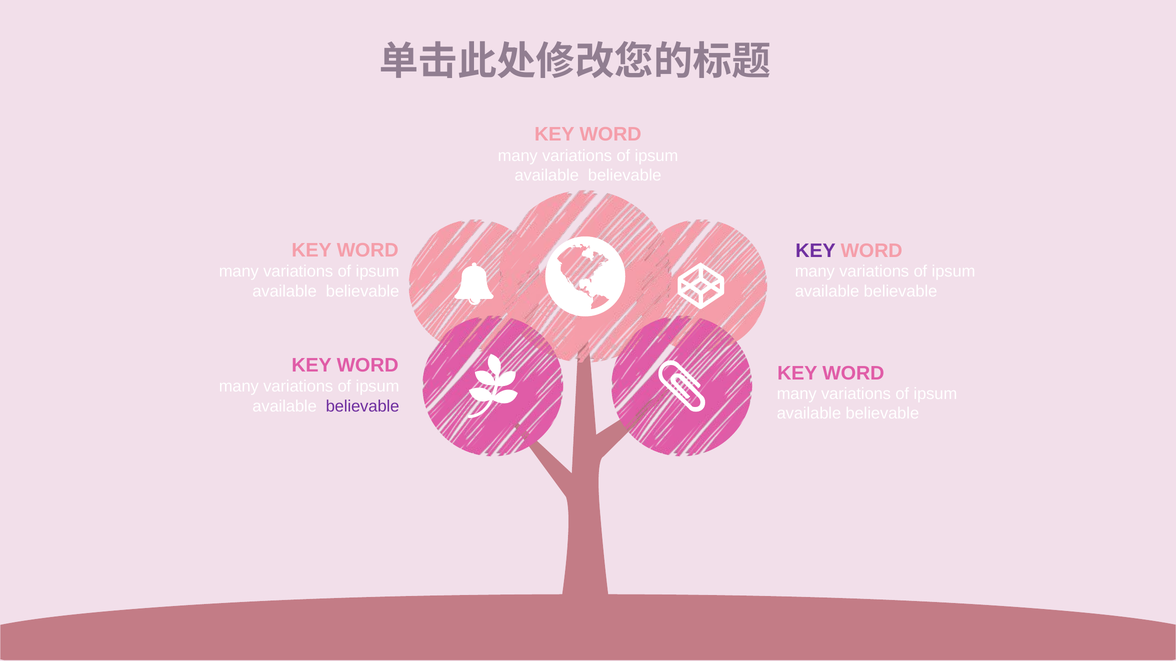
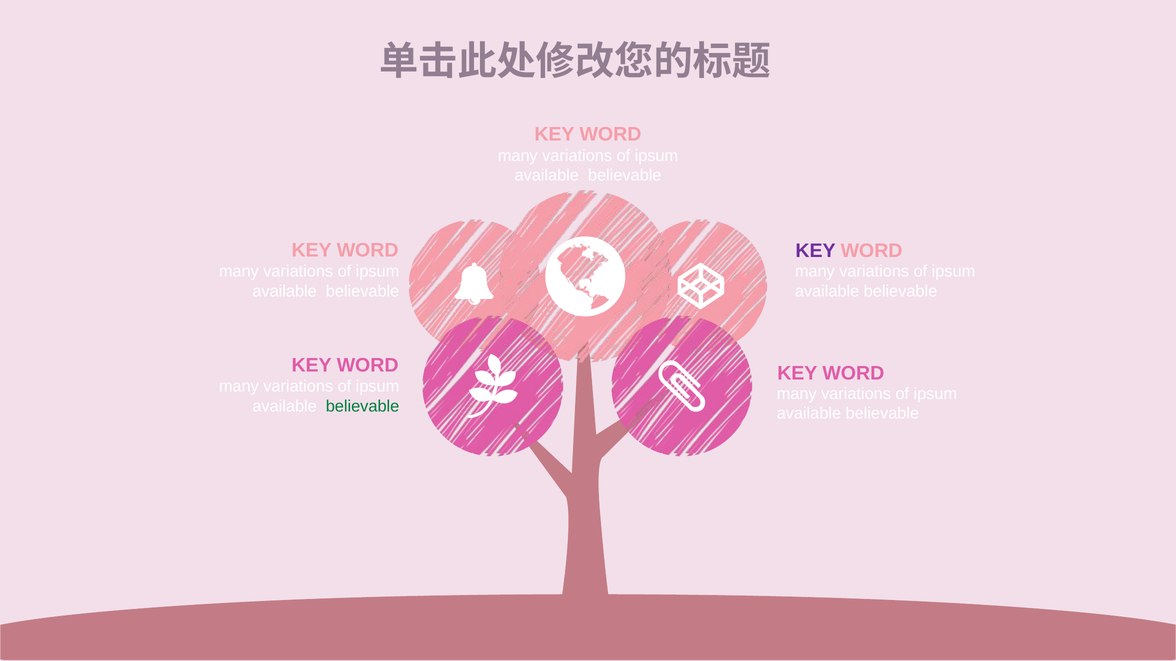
believable at (363, 406) colour: purple -> green
